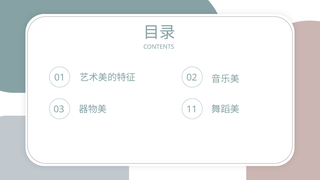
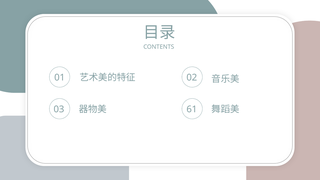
11: 11 -> 61
